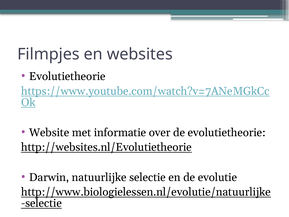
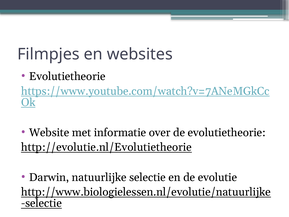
http://websites.nl/Evolutietheorie: http://websites.nl/Evolutietheorie -> http://evolutie.nl/Evolutietheorie
